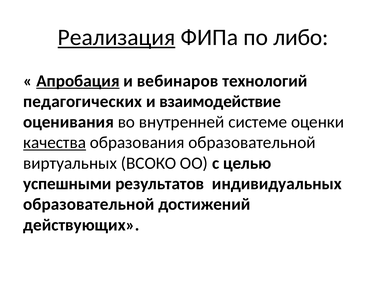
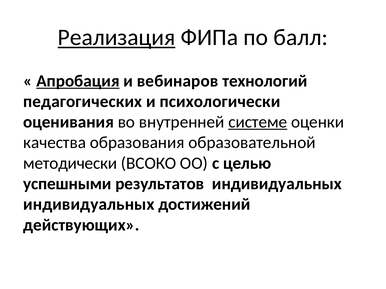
либо: либо -> балл
взаимодействие: взаимодействие -> психологически
системе underline: none -> present
качества underline: present -> none
виртуальных: виртуальных -> методически
образовательной at (89, 205): образовательной -> индивидуальных
